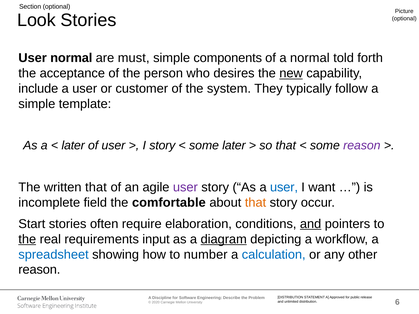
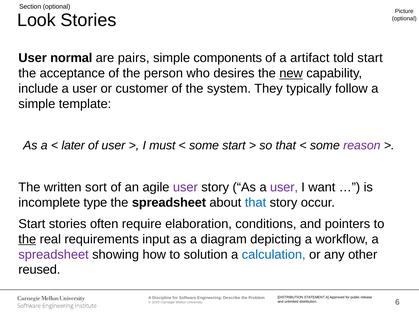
must: must -> pairs
a normal: normal -> artifact
told forth: forth -> start
I story: story -> must
some later: later -> start
written that: that -> sort
user at (284, 187) colour: blue -> purple
field: field -> type
the comfortable: comfortable -> spreadsheet
that at (256, 203) colour: orange -> blue
and at (311, 224) underline: present -> none
diagram underline: present -> none
spreadsheet at (54, 255) colour: blue -> purple
number: number -> solution
reason at (39, 270): reason -> reused
